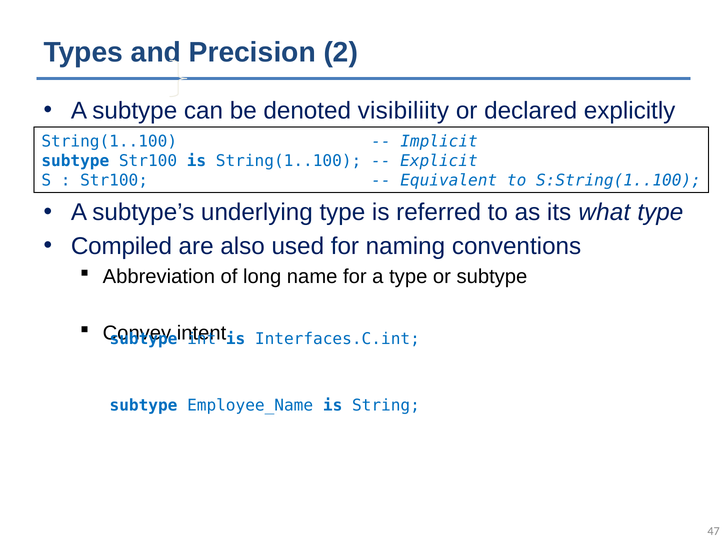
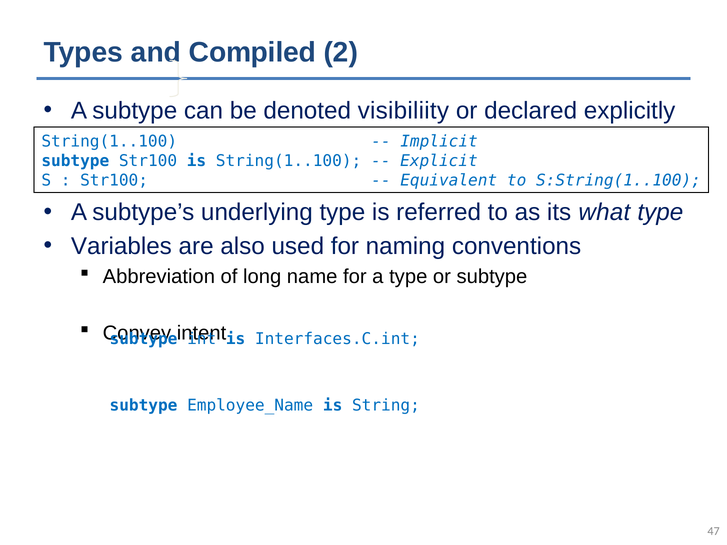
Precision: Precision -> Compiled
Compiled: Compiled -> Variables
